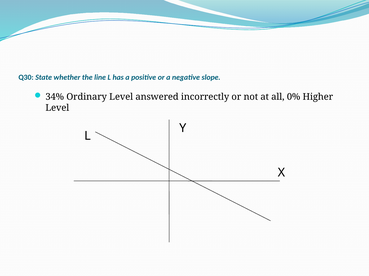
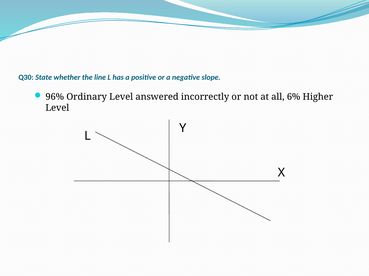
34%: 34% -> 96%
0%: 0% -> 6%
